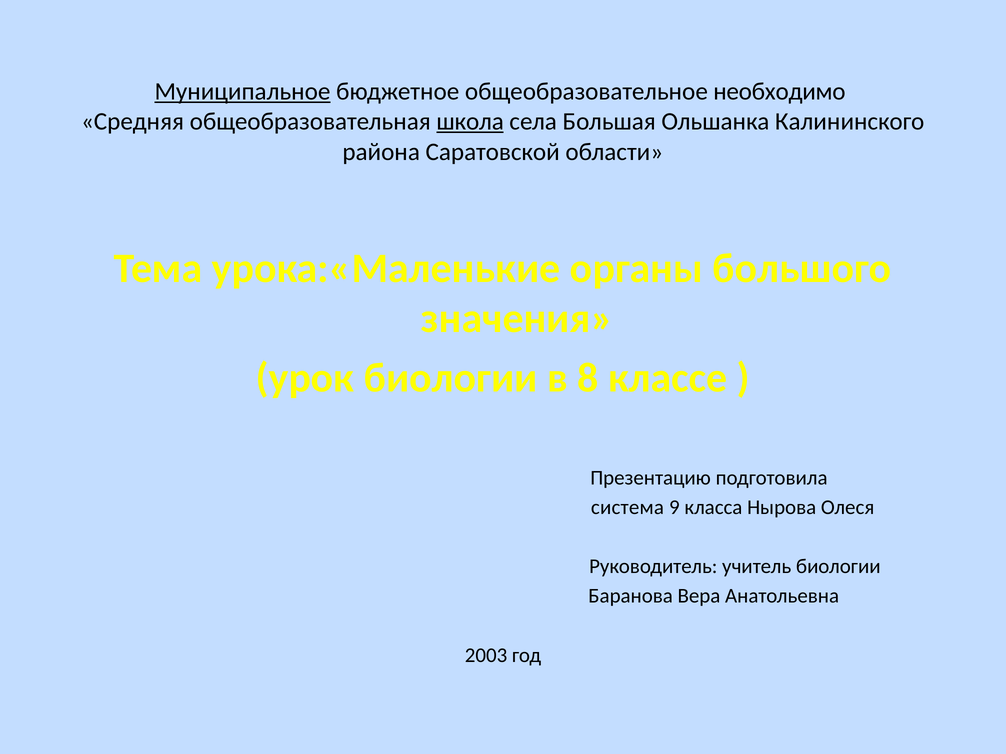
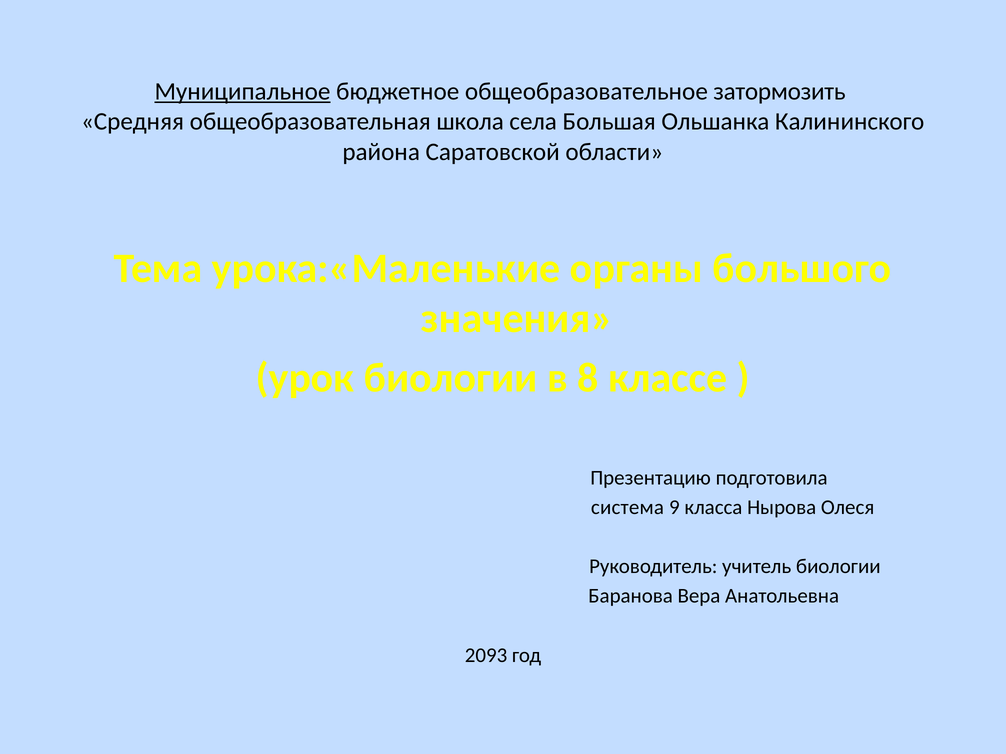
необходимо: необходимо -> затормозить
школа underline: present -> none
2003: 2003 -> 2093
